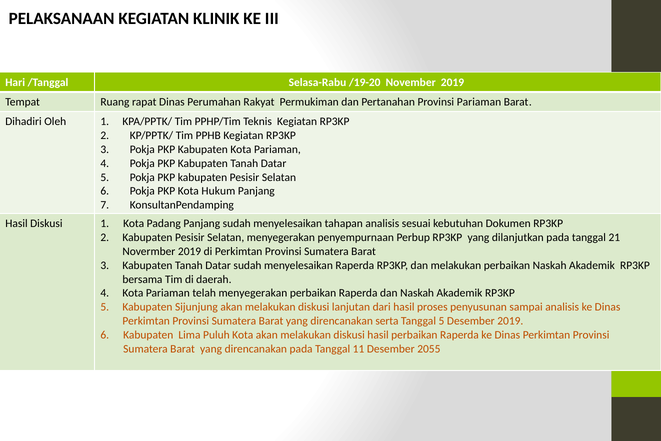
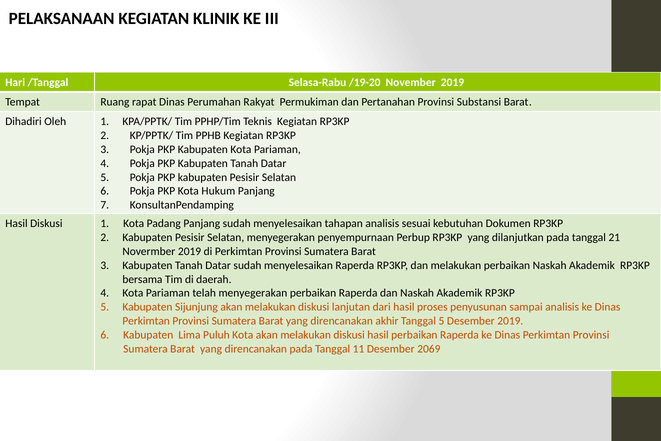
Provinsi Pariaman: Pariaman -> Substansi
serta: serta -> akhir
2055: 2055 -> 2069
